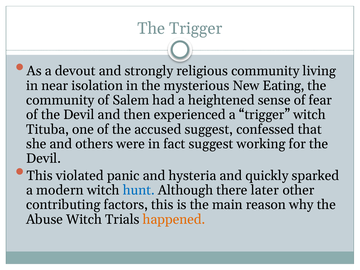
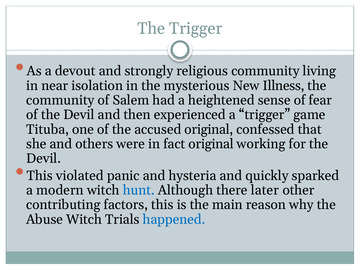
Eating: Eating -> Illness
trigger witch: witch -> game
accused suggest: suggest -> original
fact suggest: suggest -> original
happened colour: orange -> blue
